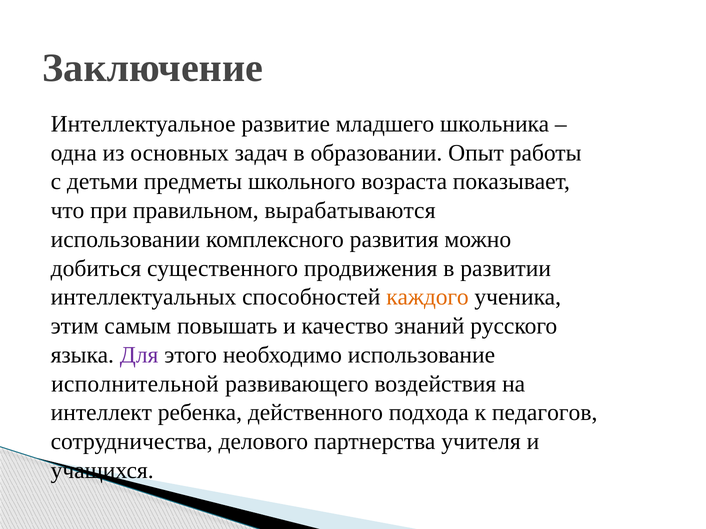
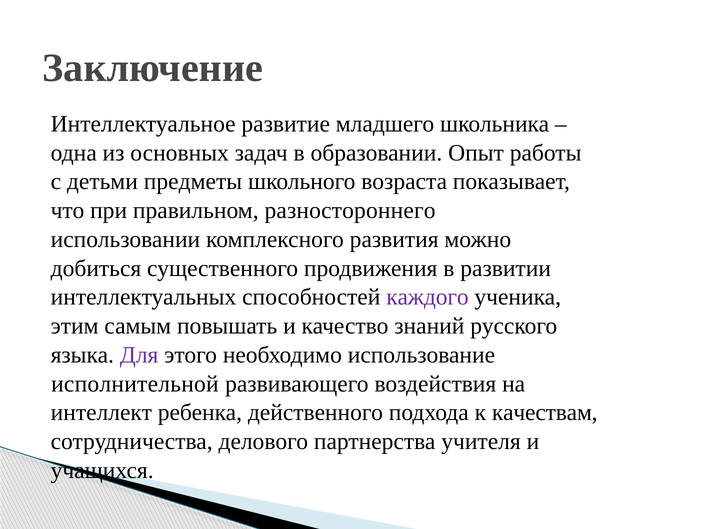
вырабатываются: вырабатываются -> разностороннего
каждого colour: orange -> purple
педагогов: педагогов -> качествам
